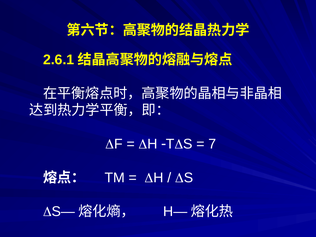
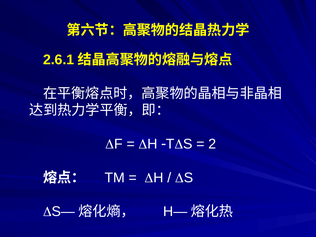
7: 7 -> 2
